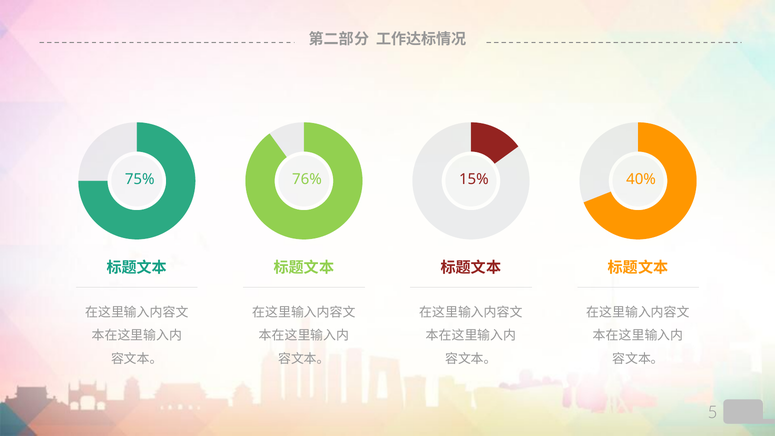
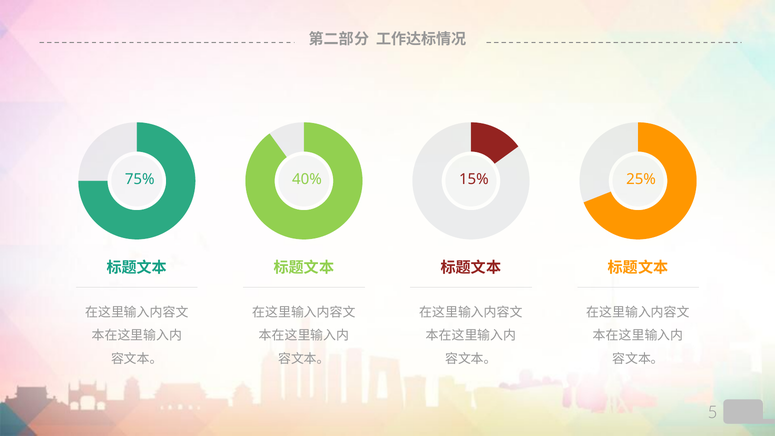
76%: 76% -> 40%
40%: 40% -> 25%
